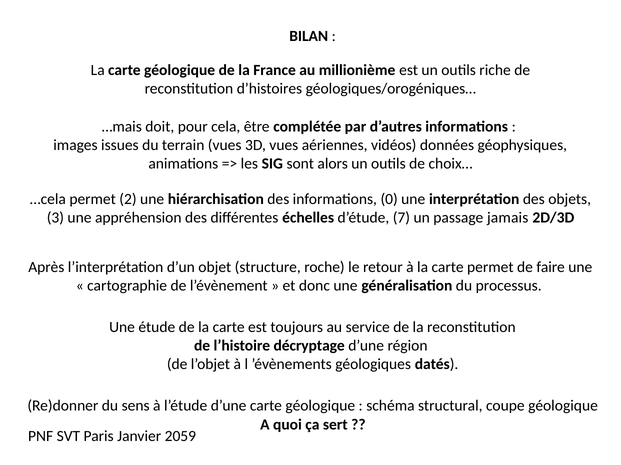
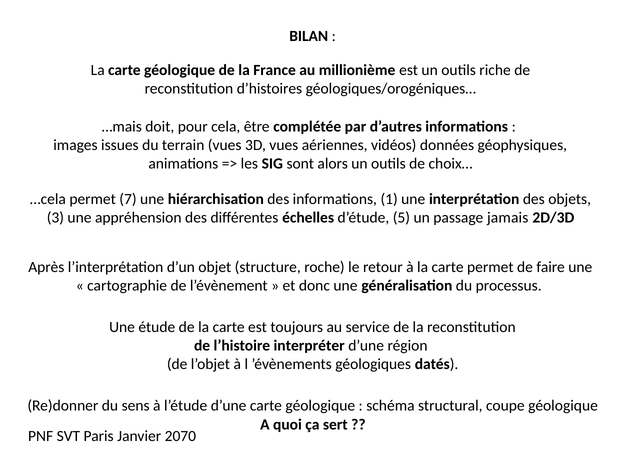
2: 2 -> 7
0: 0 -> 1
7: 7 -> 5
décryptage: décryptage -> interpréter
2059: 2059 -> 2070
